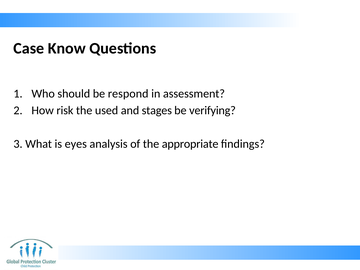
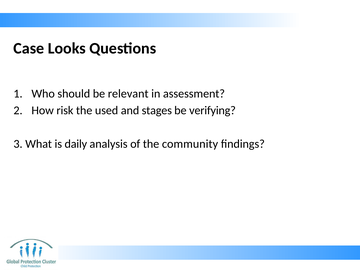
Know: Know -> Looks
respond: respond -> relevant
eyes: eyes -> daily
appropriate: appropriate -> community
